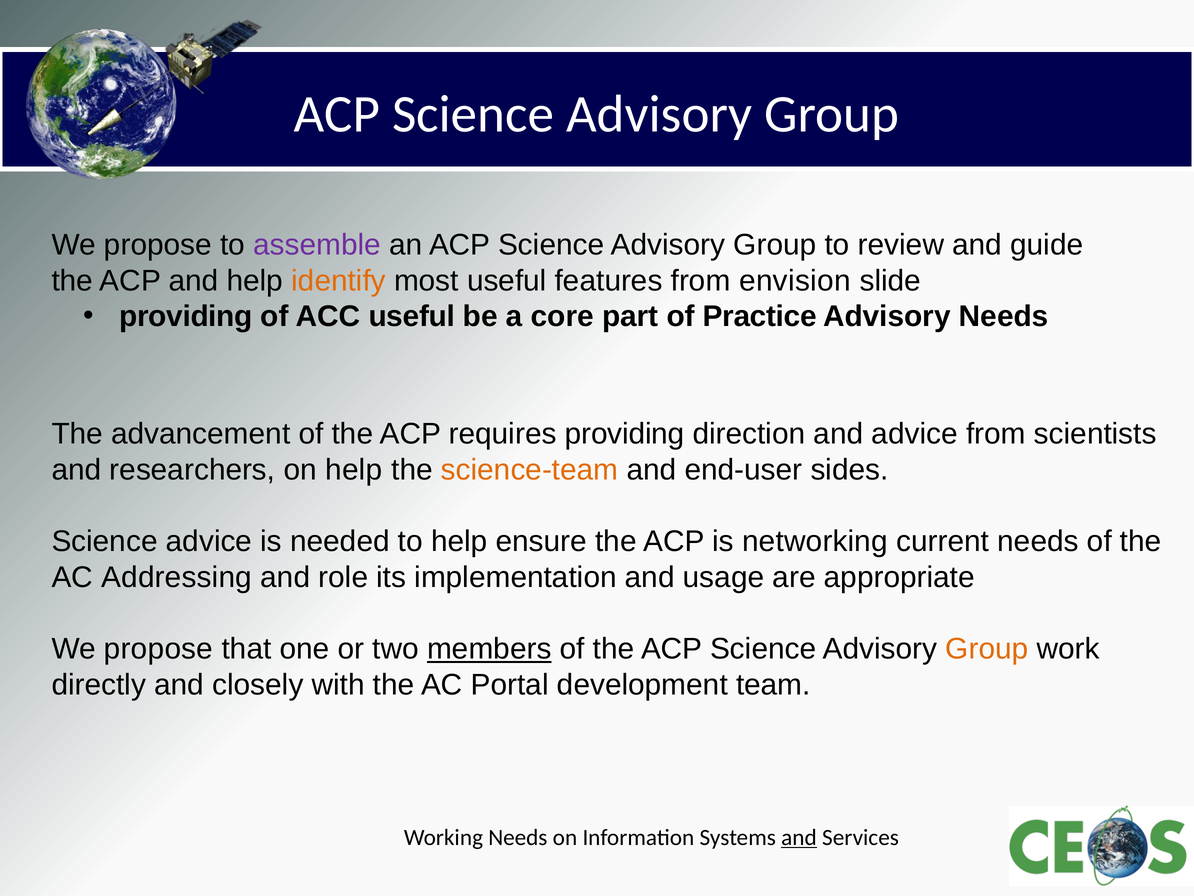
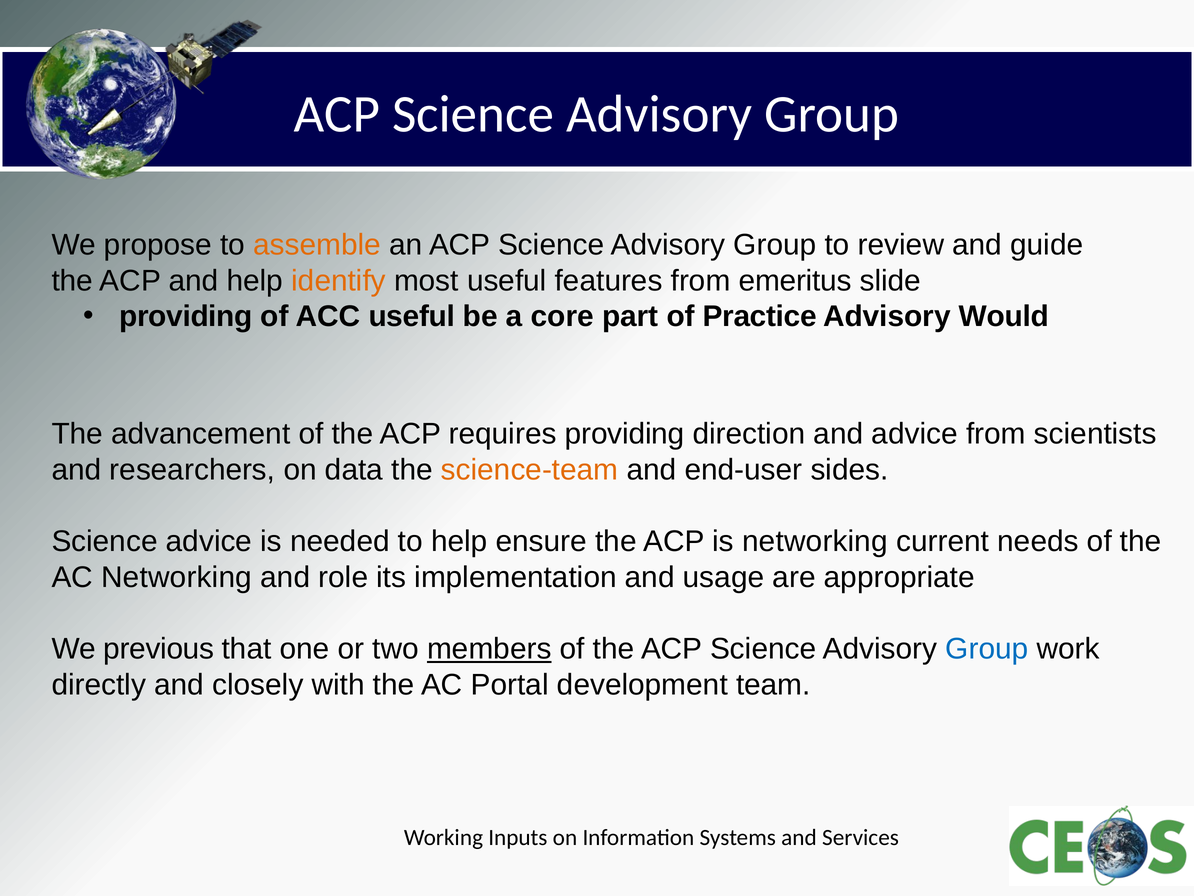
assemble colour: purple -> orange
envision: envision -> emeritus
Advisory Needs: Needs -> Would
on help: help -> data
AC Addressing: Addressing -> Networking
propose at (158, 649): propose -> previous
Group at (987, 649) colour: orange -> blue
Working Needs: Needs -> Inputs
and at (799, 837) underline: present -> none
